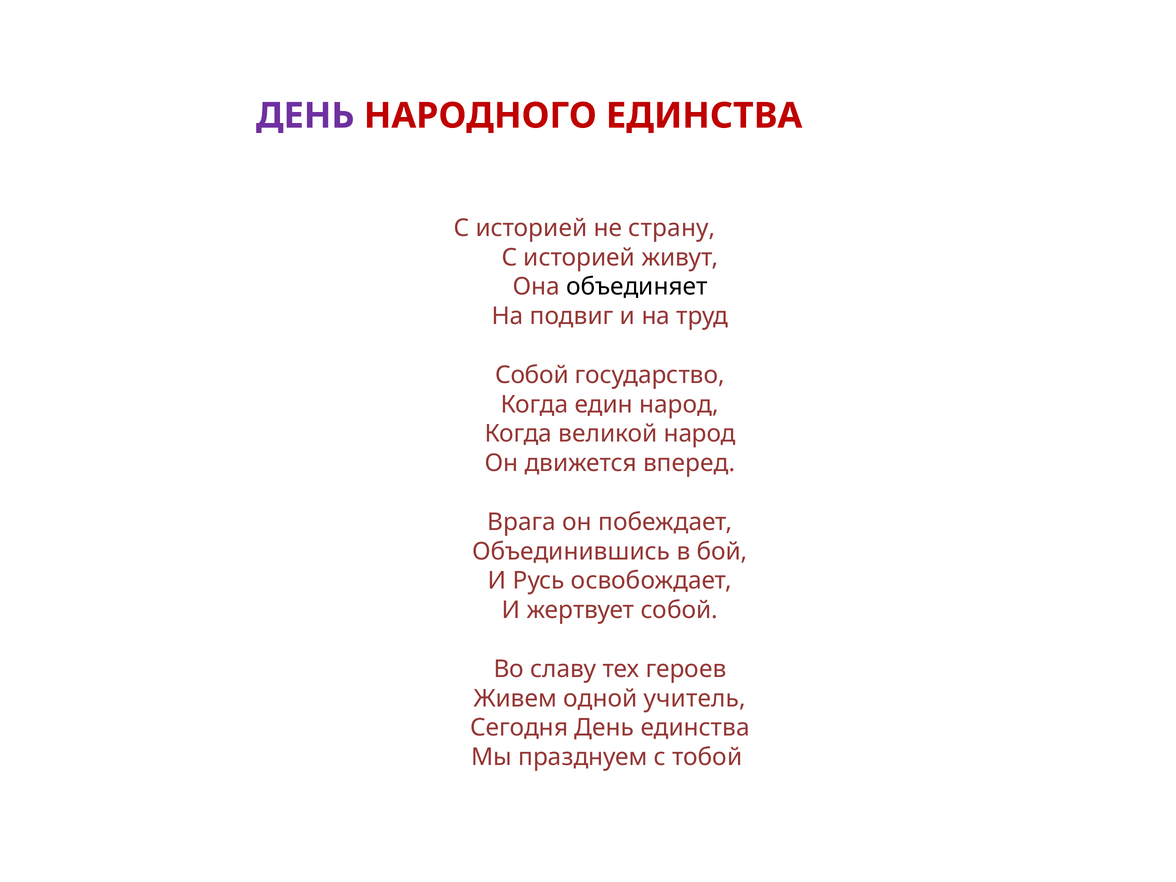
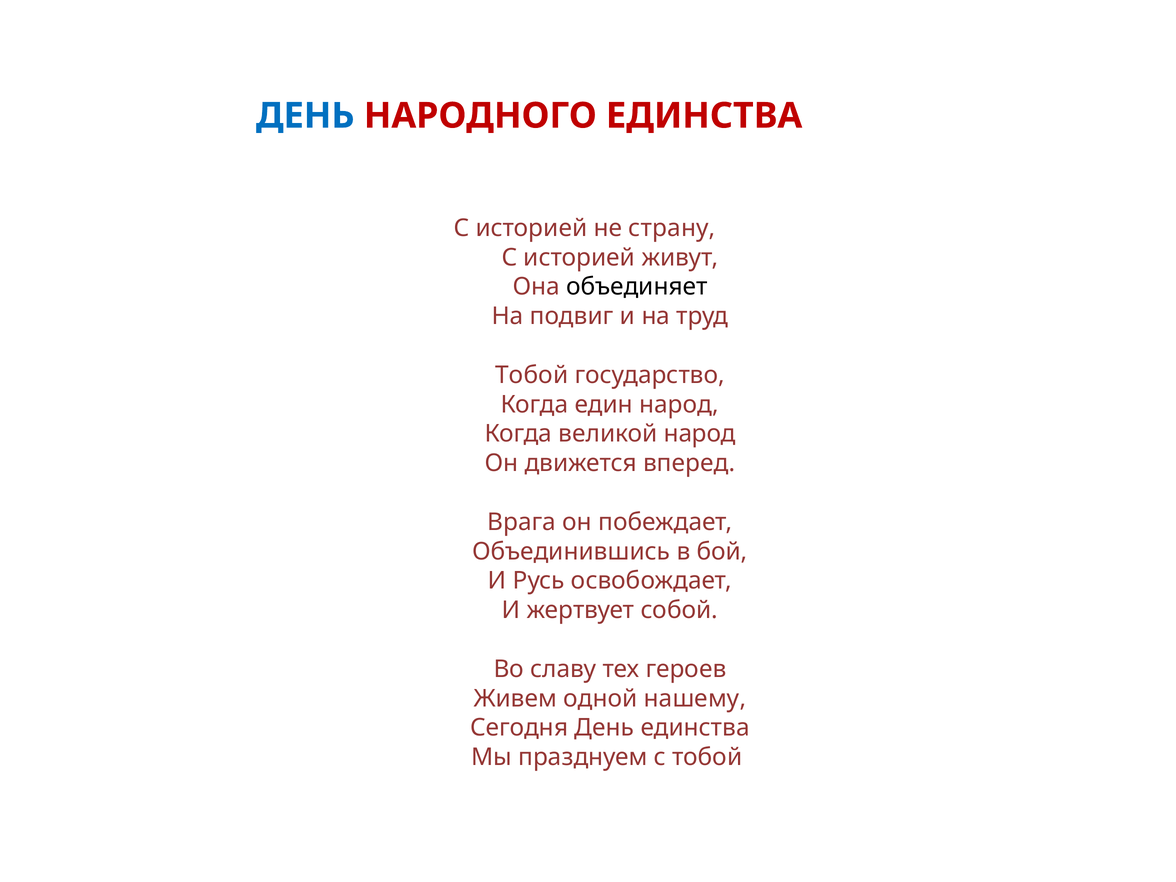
ДЕНЬ at (305, 116) colour: purple -> blue
Собой at (532, 375): Собой -> Тобой
учитель: учитель -> нашему
